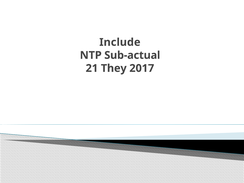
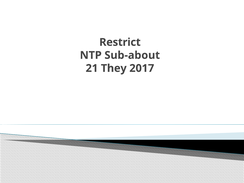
Include: Include -> Restrict
Sub-actual: Sub-actual -> Sub-about
